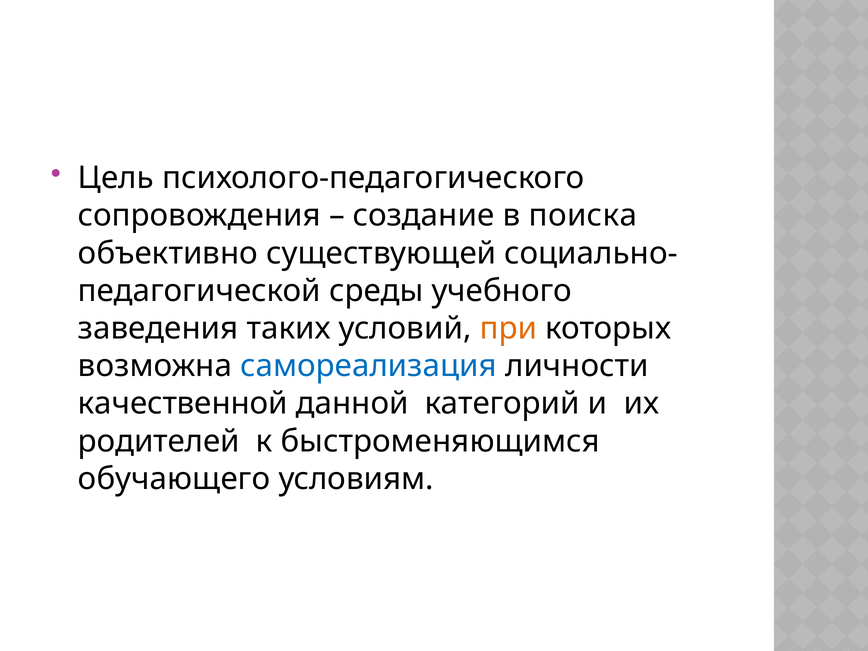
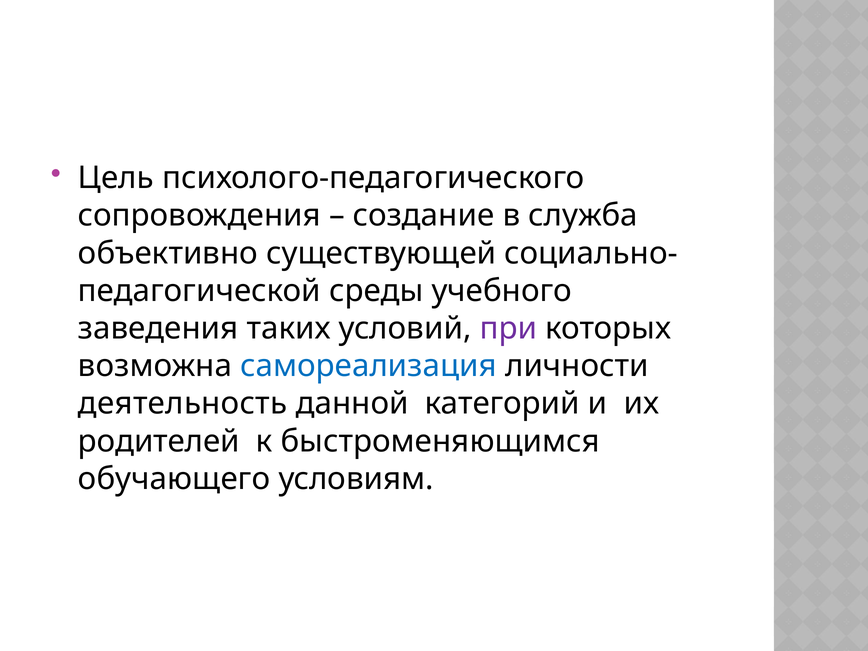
поиска: поиска -> служба
при colour: orange -> purple
качественной: качественной -> деятельность
